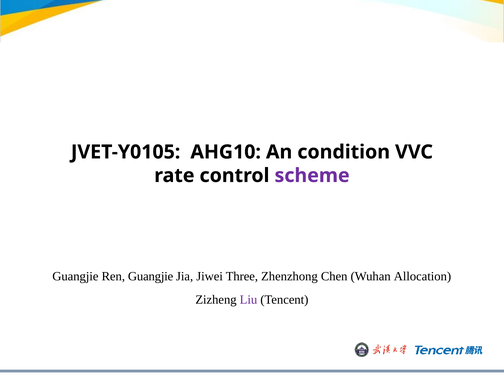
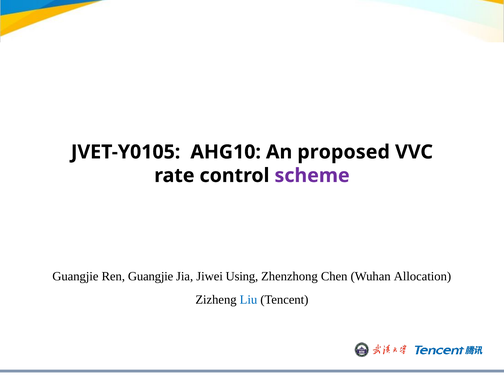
condition: condition -> proposed
Three: Three -> Using
Liu colour: purple -> blue
